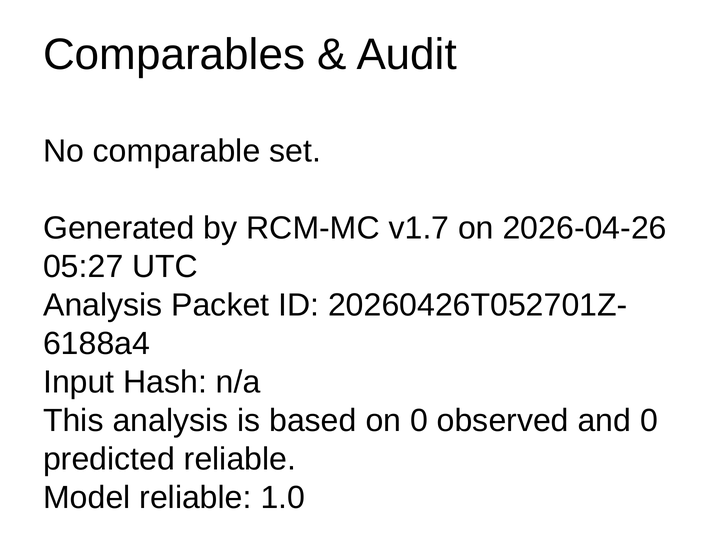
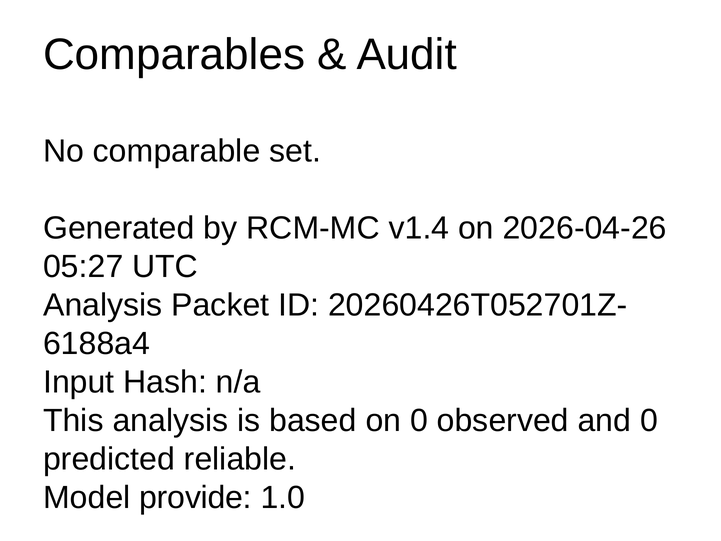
v1.7: v1.7 -> v1.4
Model reliable: reliable -> provide
